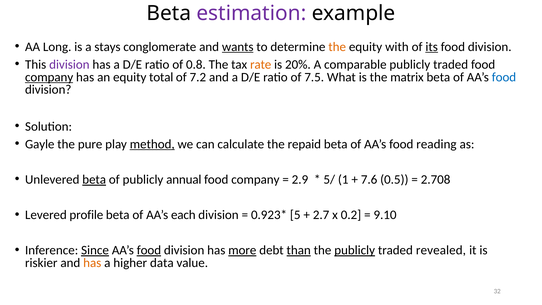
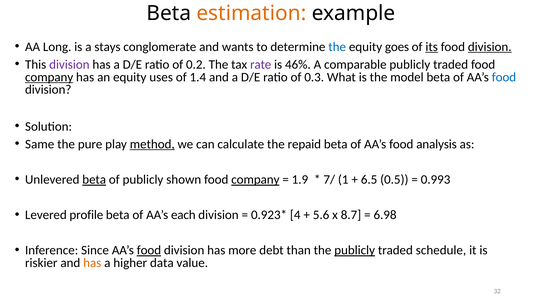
estimation colour: purple -> orange
wants underline: present -> none
the at (337, 47) colour: orange -> blue
with: with -> goes
division at (490, 47) underline: none -> present
0.8: 0.8 -> 0.2
rate colour: orange -> purple
20%: 20% -> 46%
total: total -> uses
7.2: 7.2 -> 1.4
7.5: 7.5 -> 0.3
matrix: matrix -> model
Gayle: Gayle -> Same
reading: reading -> analysis
annual: annual -> shown
company at (255, 179) underline: none -> present
2.9: 2.9 -> 1.9
5/: 5/ -> 7/
7.6: 7.6 -> 6.5
2.708: 2.708 -> 0.993
5: 5 -> 4
2.7: 2.7 -> 5.6
0.2: 0.2 -> 8.7
9.10: 9.10 -> 6.98
Since underline: present -> none
more underline: present -> none
than underline: present -> none
revealed: revealed -> schedule
